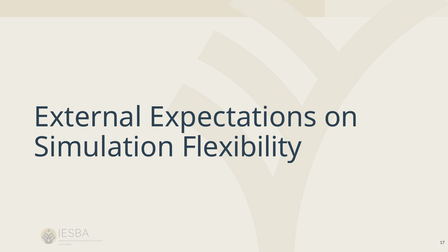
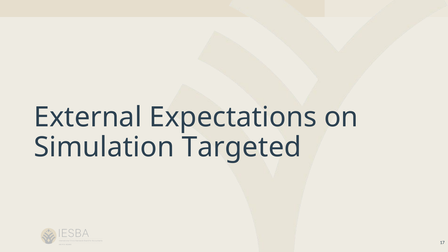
Flexibility: Flexibility -> Targeted
